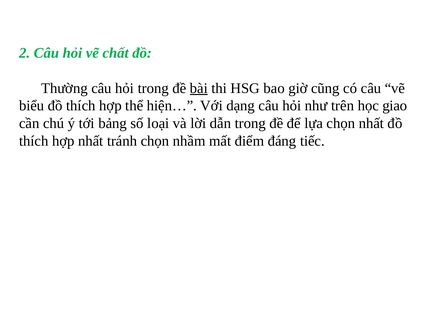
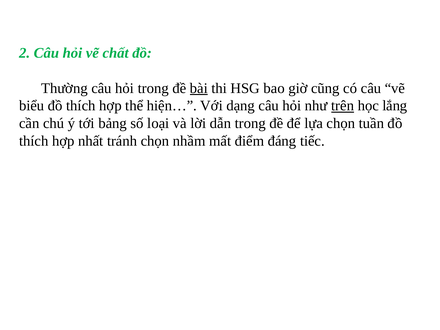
trên underline: none -> present
giao: giao -> lắng
chọn nhất: nhất -> tuần
